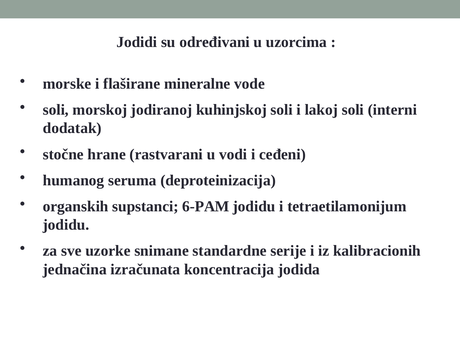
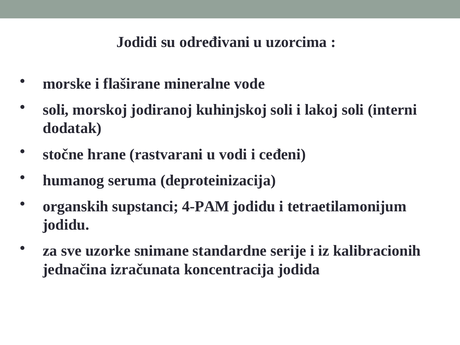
6-PAM: 6-PAM -> 4-PAM
